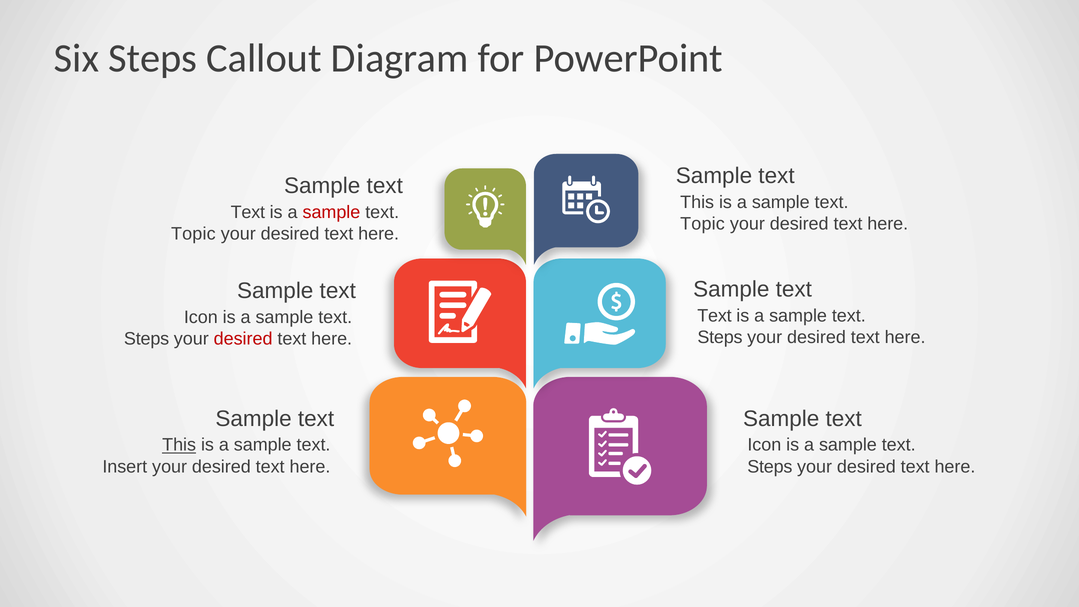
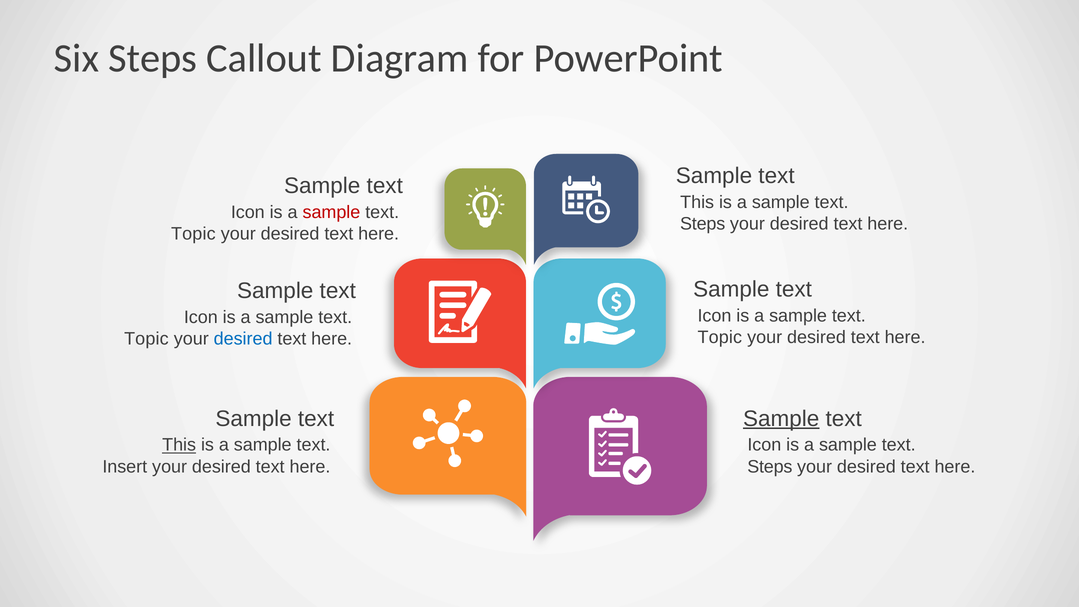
Text at (248, 212): Text -> Icon
Topic at (703, 224): Topic -> Steps
Text at (715, 316): Text -> Icon
Steps at (720, 337): Steps -> Topic
Steps at (147, 339): Steps -> Topic
desired at (243, 339) colour: red -> blue
Sample at (781, 419) underline: none -> present
